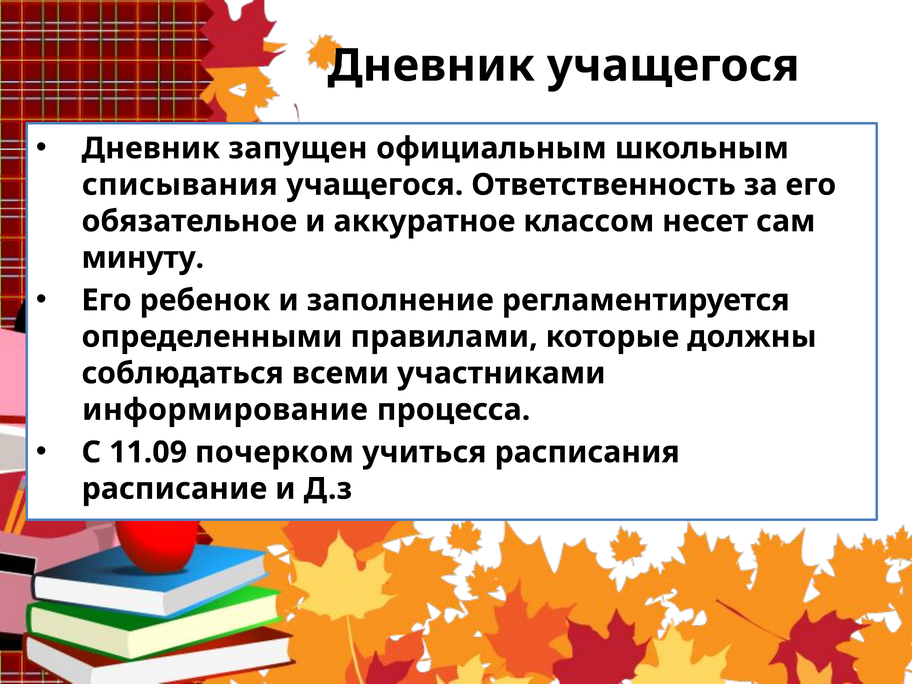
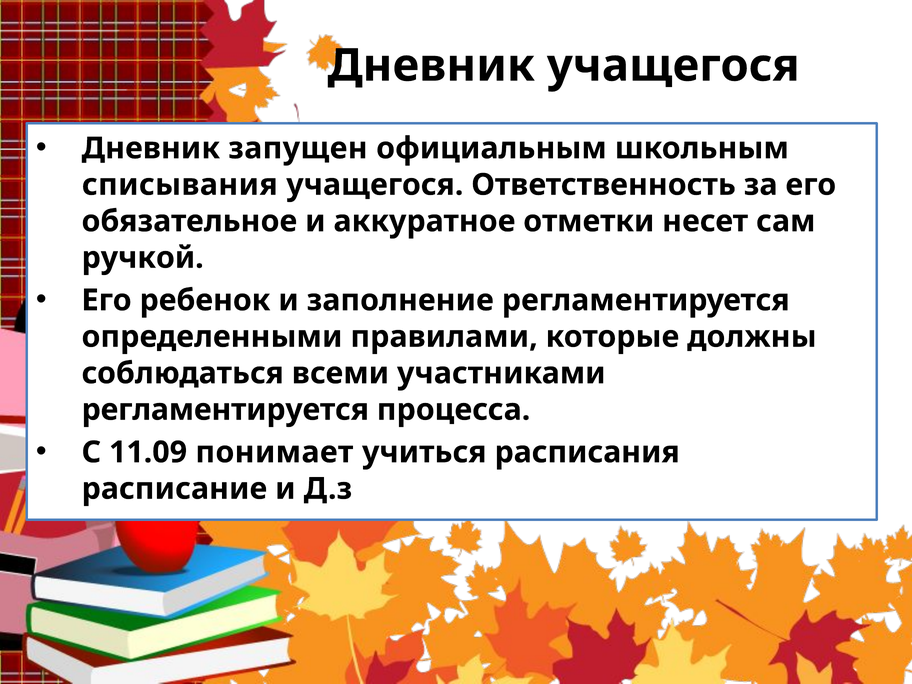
классом: классом -> отметки
минуту: минуту -> ручкой
информирование at (225, 410): информирование -> регламентируется
почерком: почерком -> понимает
